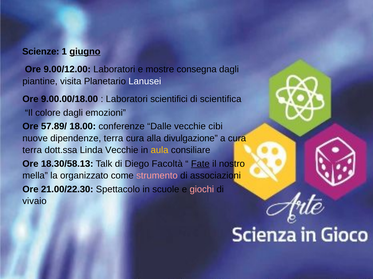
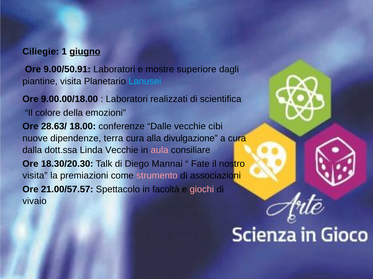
Scienze: Scienze -> Ciliegie
9.00/12.00: 9.00/12.00 -> 9.00/50.91
consegna: consegna -> superiore
Lanusei colour: white -> light blue
scientifici: scientifici -> realizzati
colore dagli: dagli -> della
57.89/: 57.89/ -> 28.63/
terra at (32, 150): terra -> dalla
aula colour: yellow -> pink
18.30/58.13: 18.30/58.13 -> 18.30/20.30
Facoltà: Facoltà -> Mannai
Fate underline: present -> none
mella at (35, 176): mella -> visita
organizzato: organizzato -> premiazioni
21.00/22.30: 21.00/22.30 -> 21.00/57.57
scuole: scuole -> facoltà
